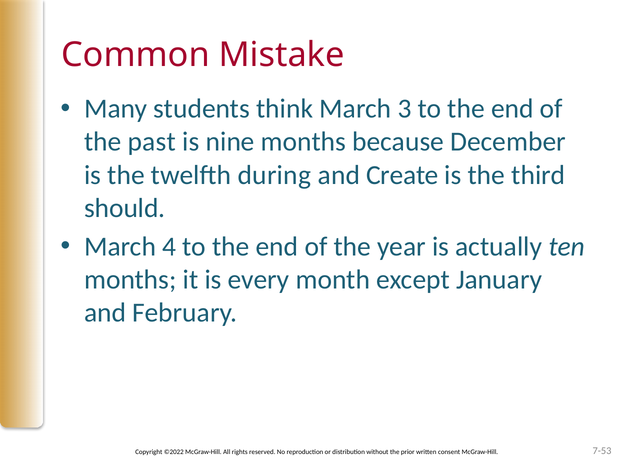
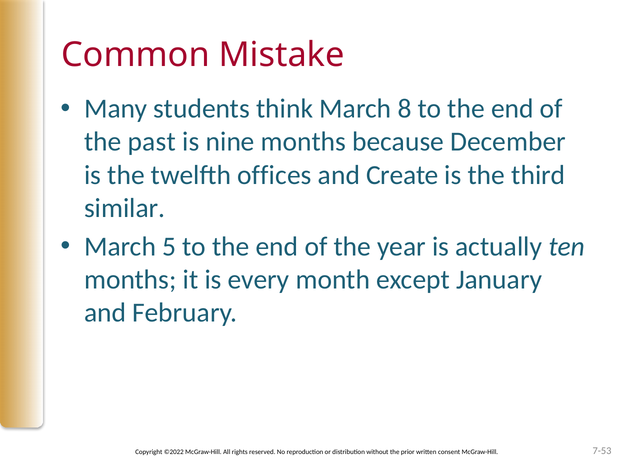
3: 3 -> 8
during: during -> offices
should: should -> similar
4: 4 -> 5
